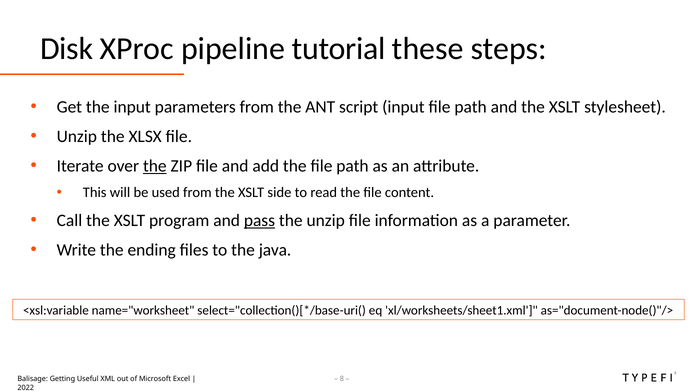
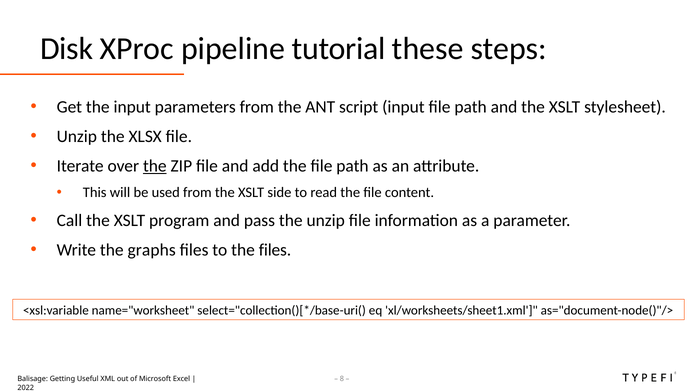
pass underline: present -> none
ending: ending -> graphs
the java: java -> files
